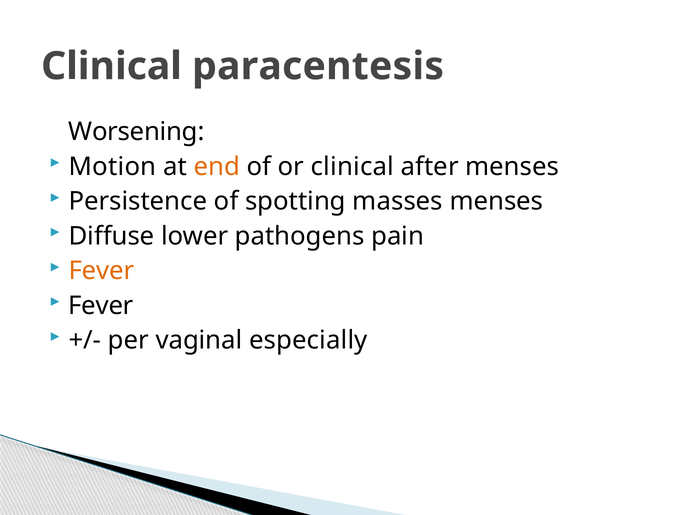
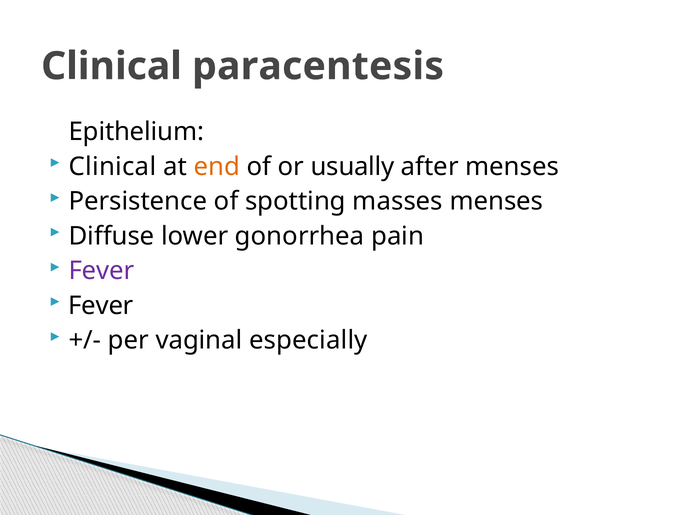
Worsening: Worsening -> Epithelium
Motion at (112, 167): Motion -> Clinical
or clinical: clinical -> usually
pathogens: pathogens -> gonorrhea
Fever at (101, 271) colour: orange -> purple
